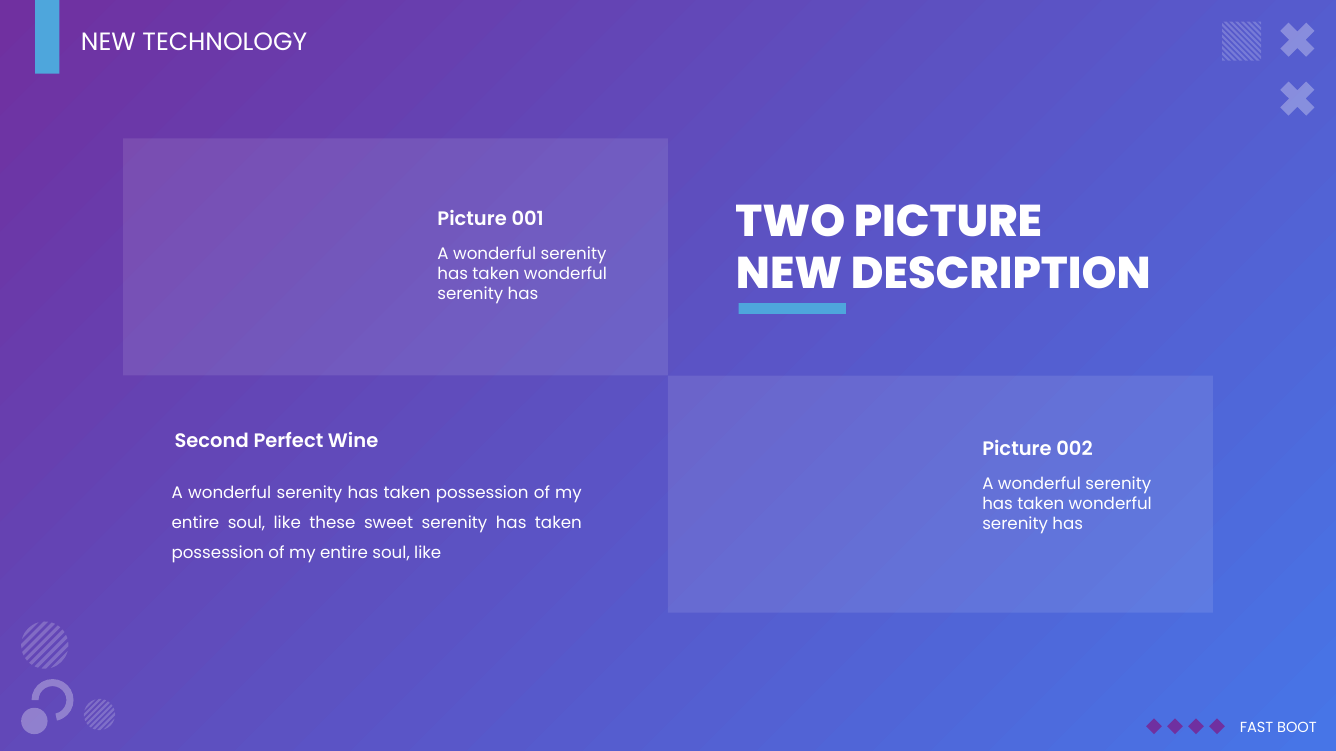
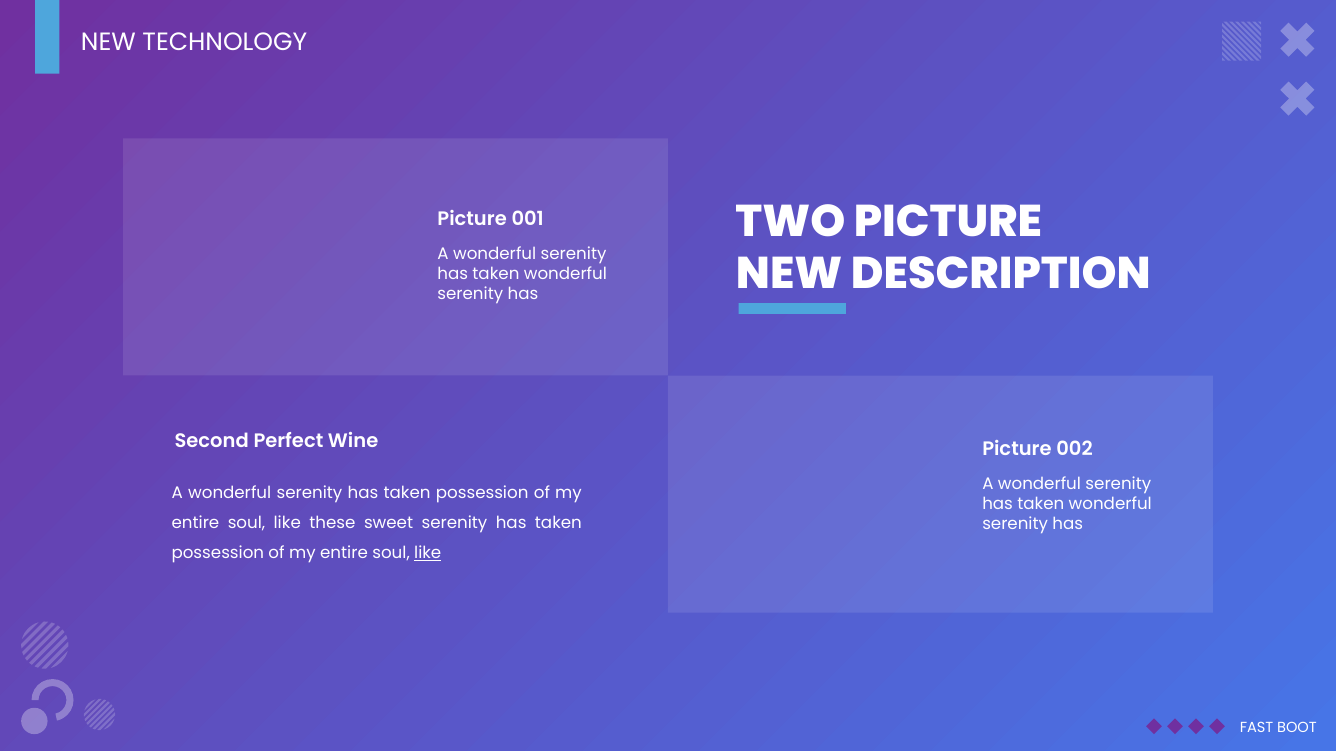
like at (428, 554) underline: none -> present
